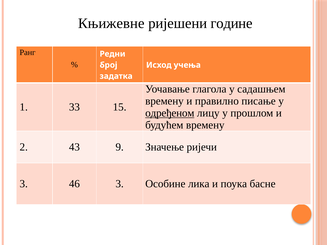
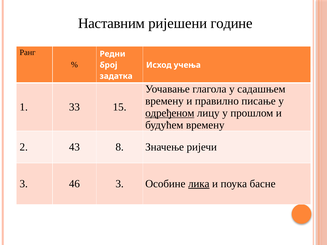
Књижевне: Књижевне -> Наставним
9: 9 -> 8
лика underline: none -> present
